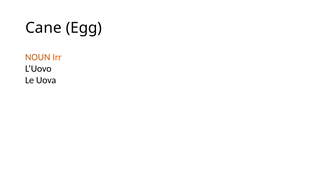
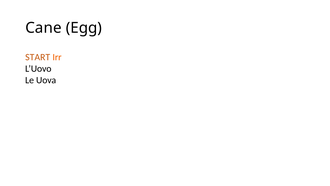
NOUN: NOUN -> START
